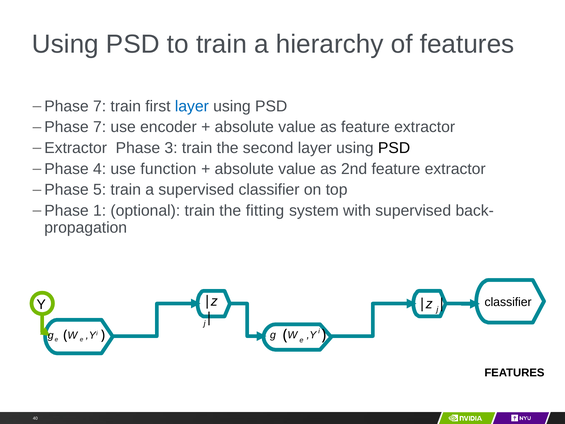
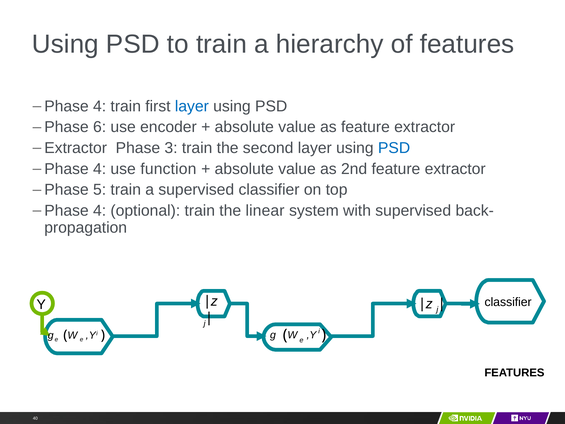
7 at (100, 106): 7 -> 4
7 at (100, 127): 7 -> 6
PSD at (394, 148) colour: black -> blue
1 at (100, 211): 1 -> 4
fitting: fitting -> linear
